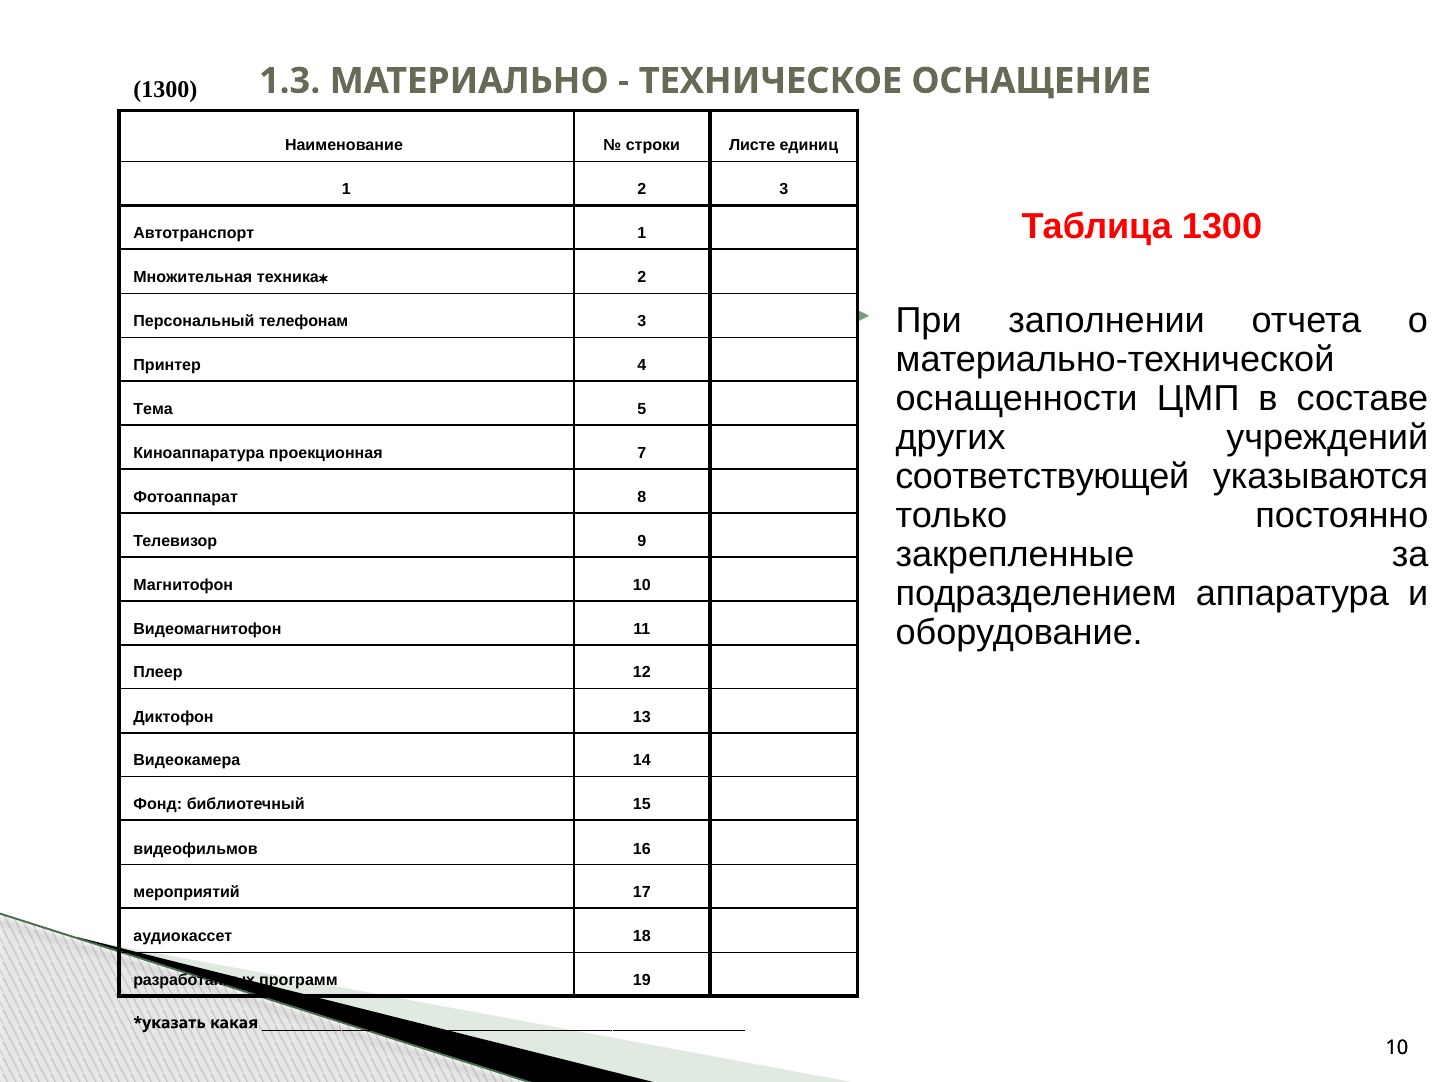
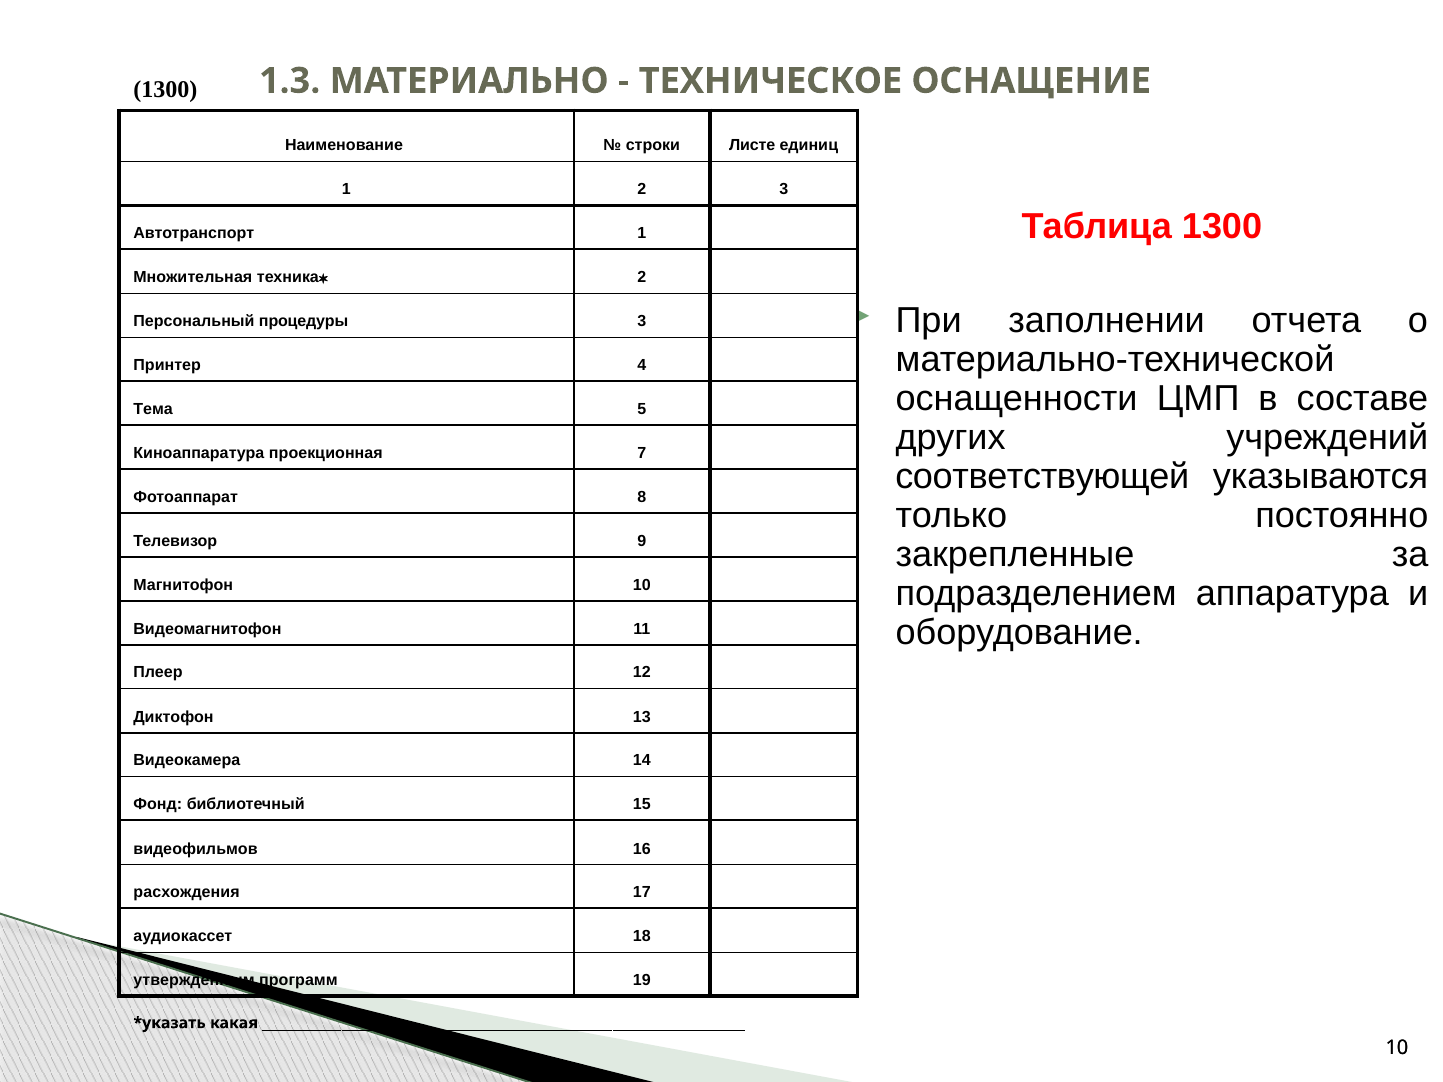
телефонам: телефонам -> процедуры
мероприятий: мероприятий -> расхождения
разработанных: разработанных -> утвержденным
